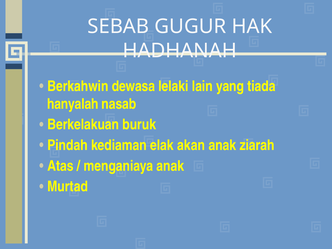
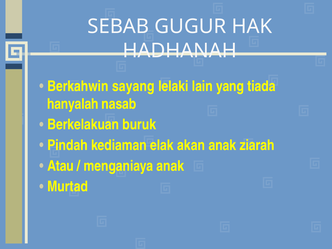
dewasa: dewasa -> sayang
Atas: Atas -> Atau
